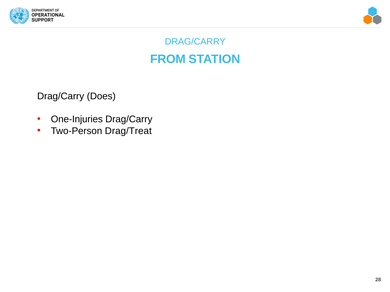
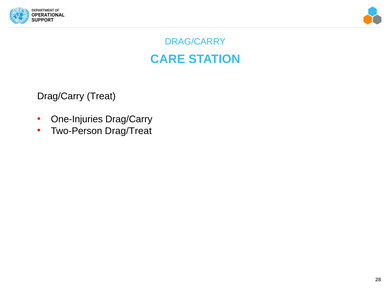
FROM: FROM -> CARE
Does: Does -> Treat
